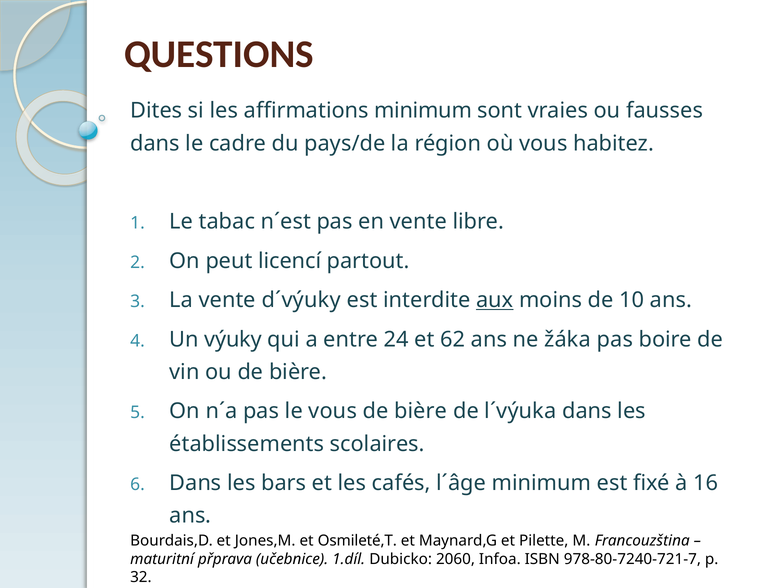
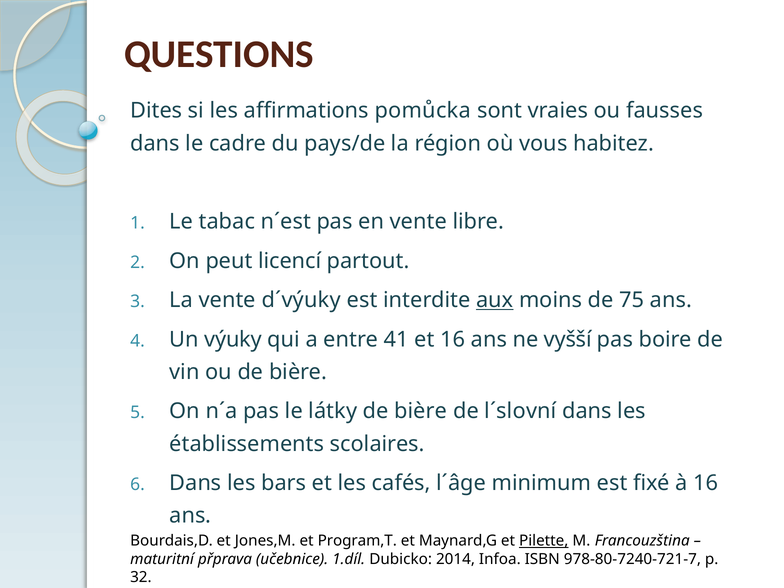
affirmations minimum: minimum -> pomůcka
10: 10 -> 75
24: 24 -> 41
et 62: 62 -> 16
žáka: žáka -> vyšší
le vous: vous -> látky
l´výuka: l´výuka -> l´slovní
Osmileté,T: Osmileté,T -> Program,T
Pilette underline: none -> present
2060: 2060 -> 2014
